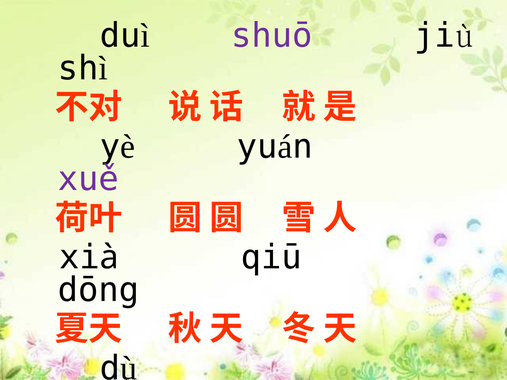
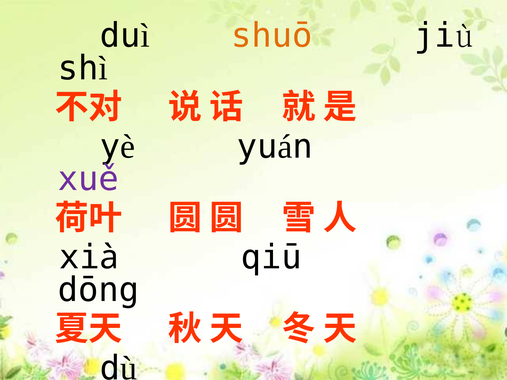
shuō colour: purple -> orange
